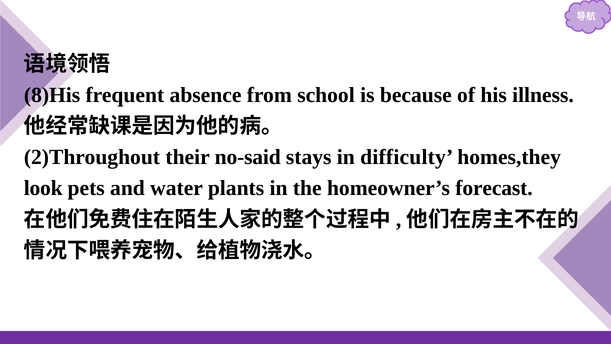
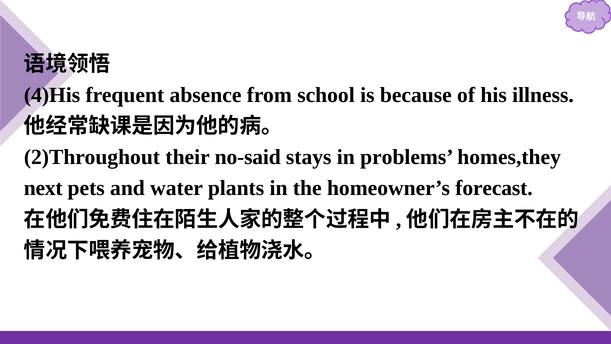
8)His: 8)His -> 4)His
difficulty: difficulty -> problems
look: look -> next
